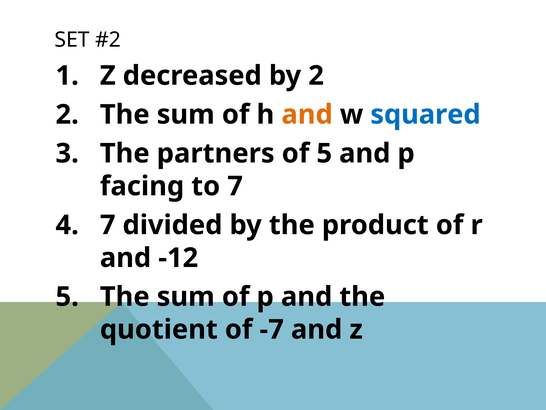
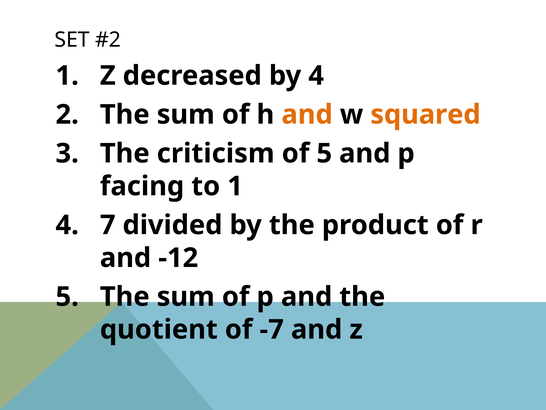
by 2: 2 -> 4
squared colour: blue -> orange
partners: partners -> criticism
to 7: 7 -> 1
